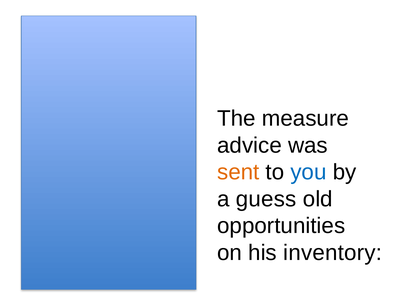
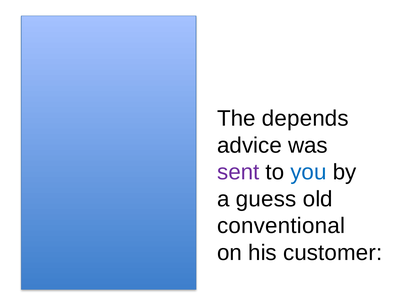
measure: measure -> depends
sent colour: orange -> purple
opportunities: opportunities -> conventional
inventory: inventory -> customer
